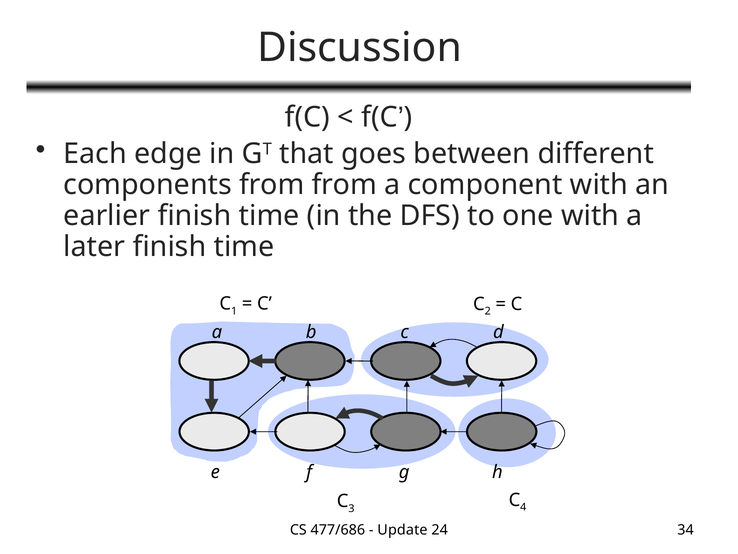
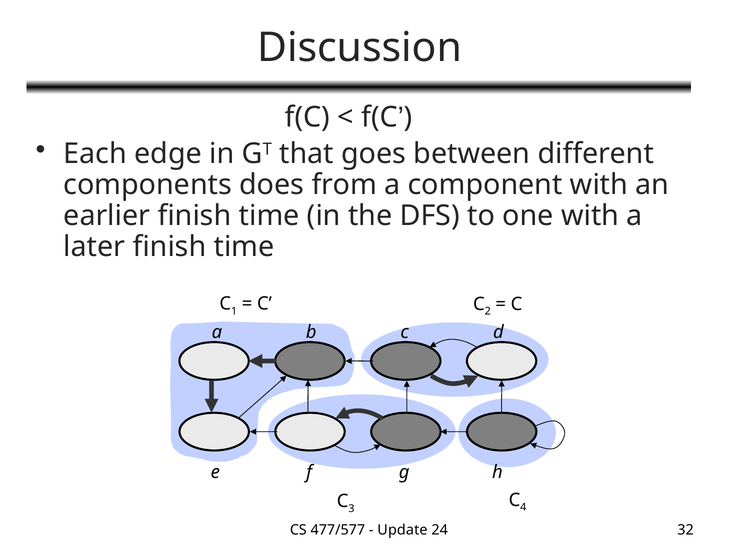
components from: from -> does
477/686: 477/686 -> 477/577
34: 34 -> 32
